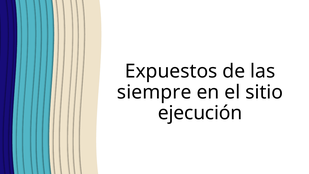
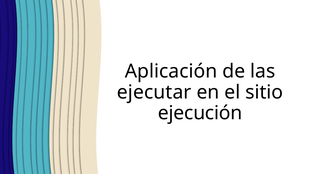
Expuestos: Expuestos -> Aplicación
siempre: siempre -> ejecutar
